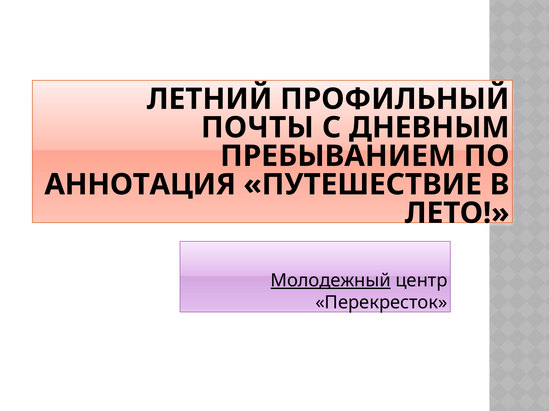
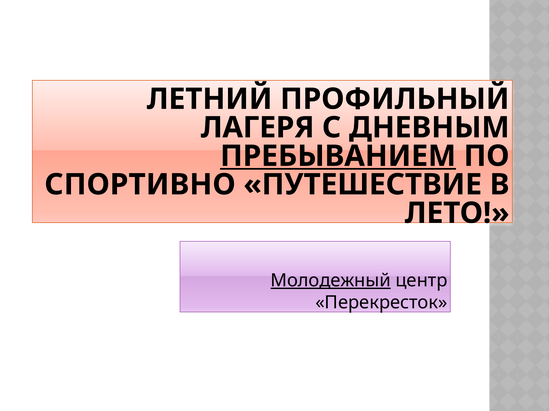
ПОЧТЫ: ПОЧТЫ -> ЛАГЕРЯ
ПРЕБЫВАНИЕМ underline: none -> present
АННОТАЦИЯ: АННОТАЦИЯ -> СПОРТИВНО
